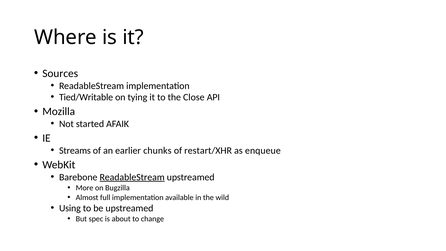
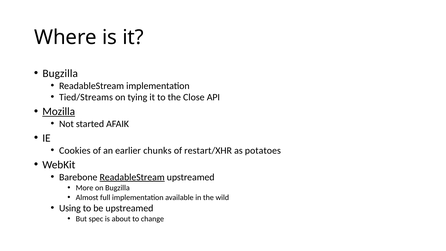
Sources at (60, 73): Sources -> Bugzilla
Tied/Writable: Tied/Writable -> Tied/Streams
Mozilla underline: none -> present
Streams: Streams -> Cookies
enqueue: enqueue -> potatoes
